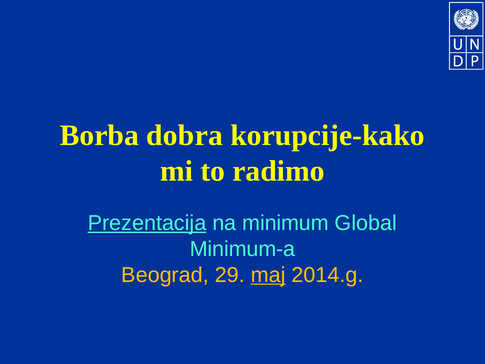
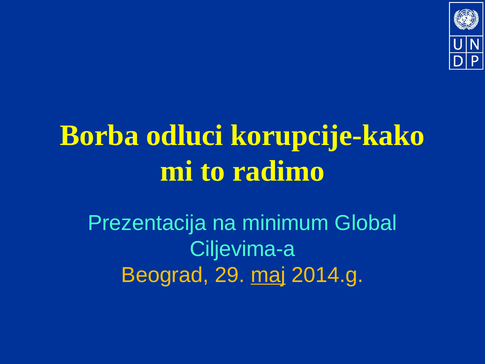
dobra: dobra -> odluci
Prezentacija underline: present -> none
Minimum-a: Minimum-a -> Ciljevima-a
